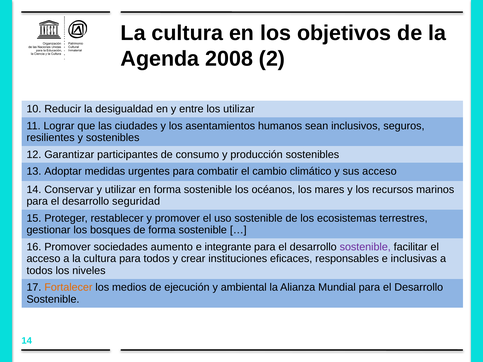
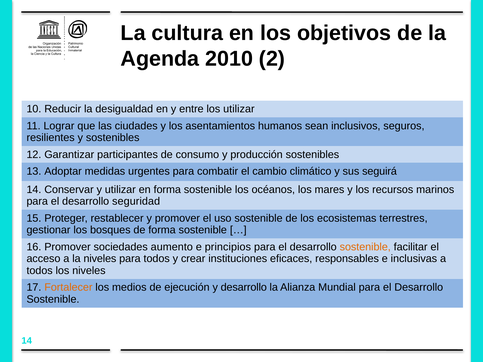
2008: 2008 -> 2010
sus acceso: acceso -> seguirá
integrante: integrante -> principios
sostenible at (365, 247) colour: purple -> orange
a la cultura: cultura -> niveles
y ambiental: ambiental -> desarrollo
